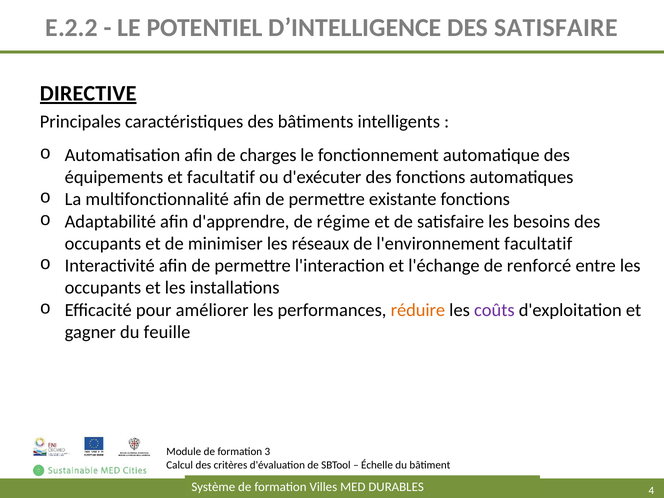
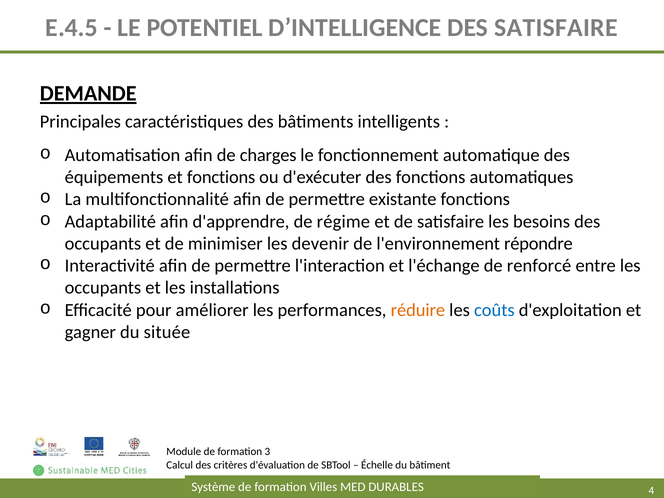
E.2.2: E.2.2 -> E.4.5
DIRECTIVE: DIRECTIVE -> DEMANDE
et facultatif: facultatif -> fonctions
réseaux: réseaux -> devenir
l'environnement facultatif: facultatif -> répondre
coûts colour: purple -> blue
feuille: feuille -> située
